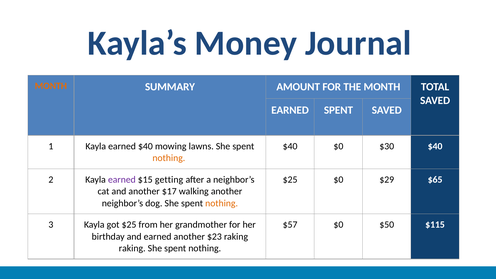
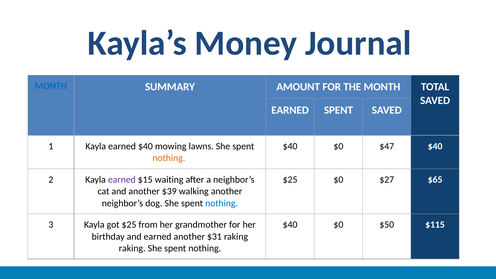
MONTH at (51, 86) colour: orange -> blue
$30: $30 -> $47
getting: getting -> waiting
$29: $29 -> $27
$17: $17 -> $39
nothing at (222, 203) colour: orange -> blue
$57 at (290, 225): $57 -> $40
$23: $23 -> $31
